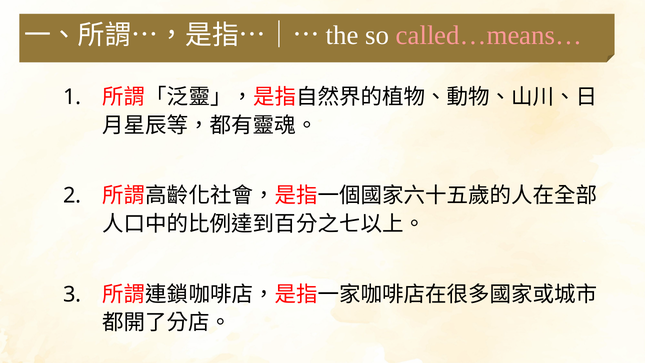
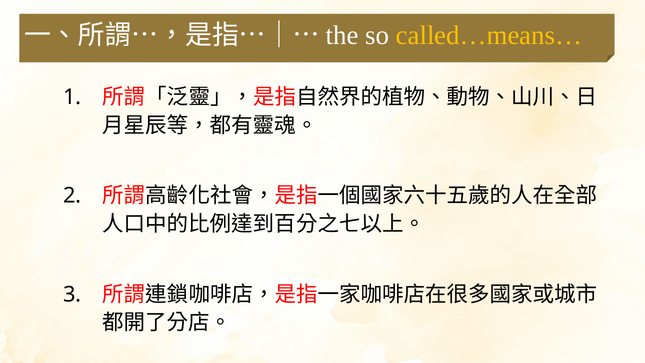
called…means… colour: pink -> yellow
